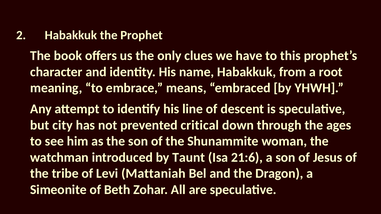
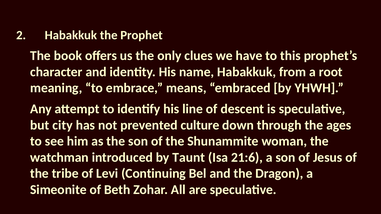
critical: critical -> culture
Mattaniah: Mattaniah -> Continuing
